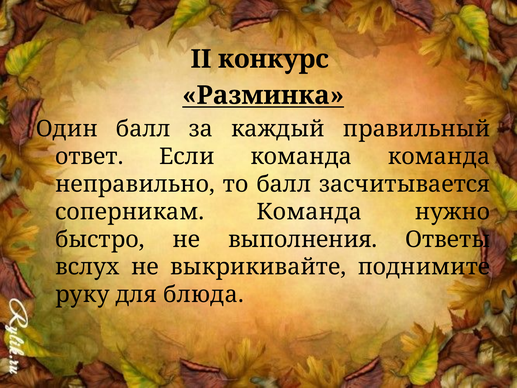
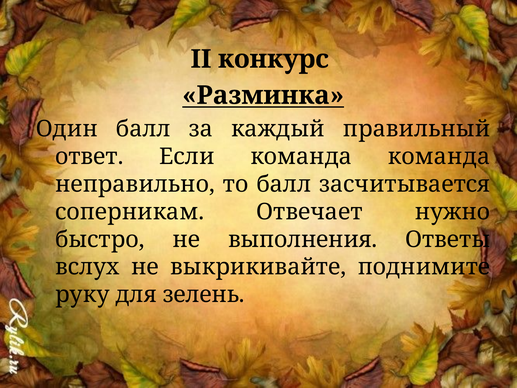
соперникам Команда: Команда -> Отвечает
блюда: блюда -> зелень
